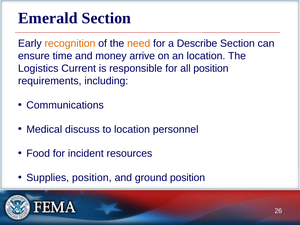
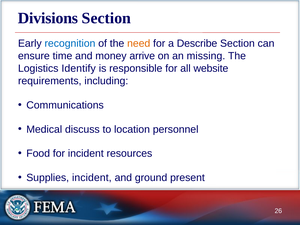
Emerald: Emerald -> Divisions
recognition colour: orange -> blue
an location: location -> missing
Current: Current -> Identify
all position: position -> website
Supplies position: position -> incident
ground position: position -> present
